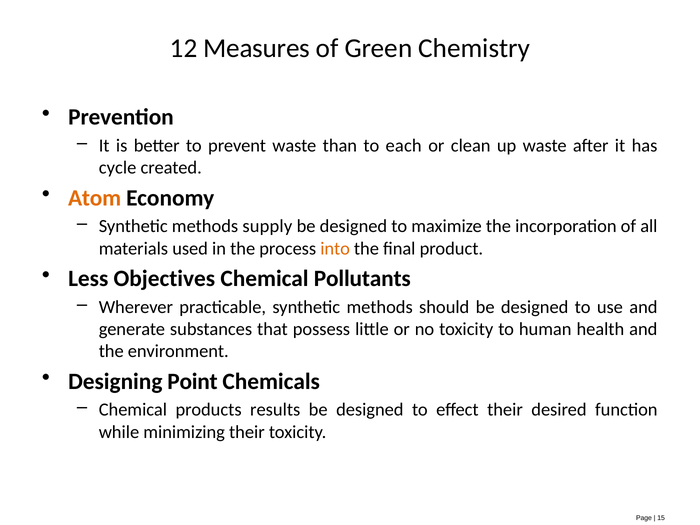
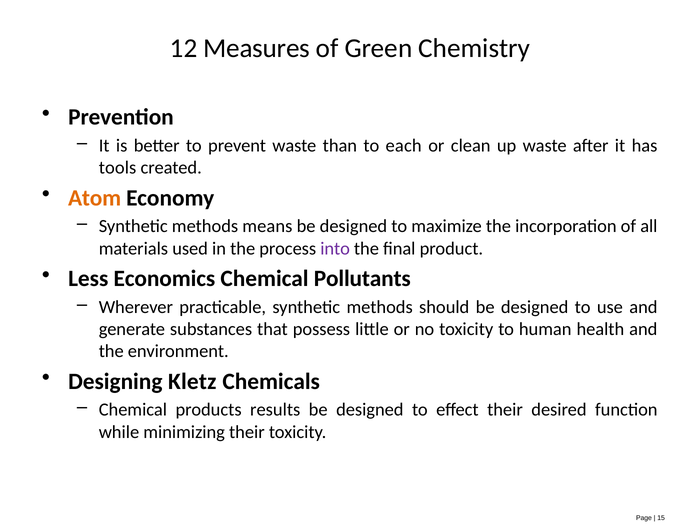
cycle: cycle -> tools
supply: supply -> means
into colour: orange -> purple
Objectives: Objectives -> Economics
Point: Point -> Kletz
